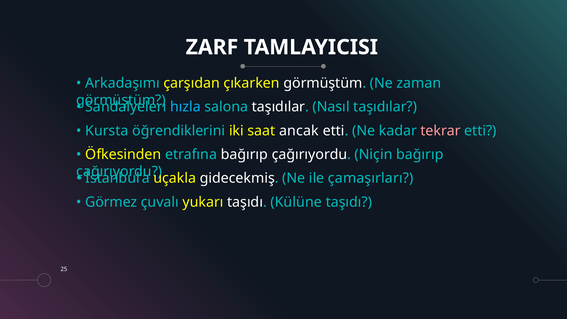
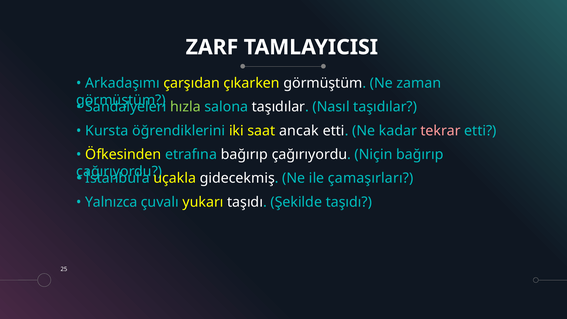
hızla colour: light blue -> light green
Görmez: Görmez -> Yalnızca
Külüne: Külüne -> Şekilde
